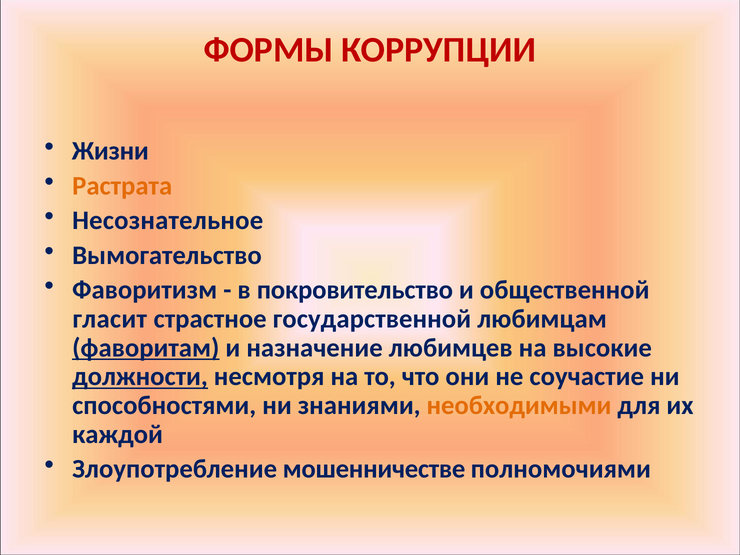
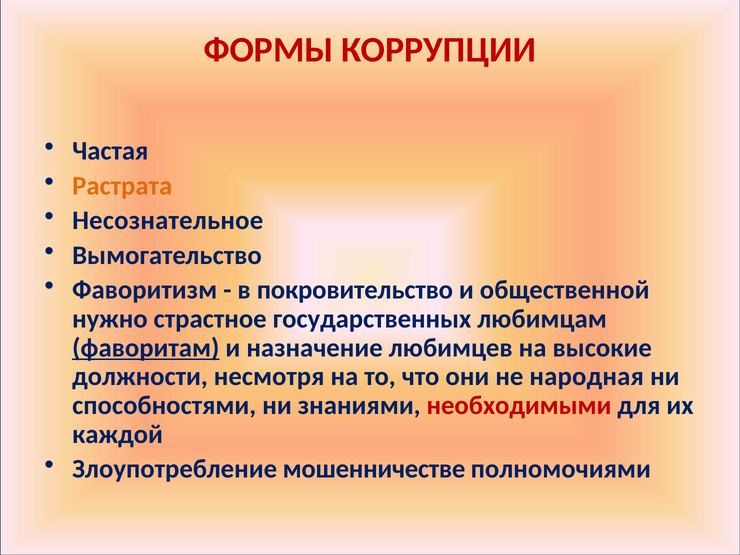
Жизни: Жизни -> Частая
гласит: гласит -> нужно
государственной: государственной -> государственных
должности underline: present -> none
соучастие: соучастие -> народная
необходимыми colour: orange -> red
